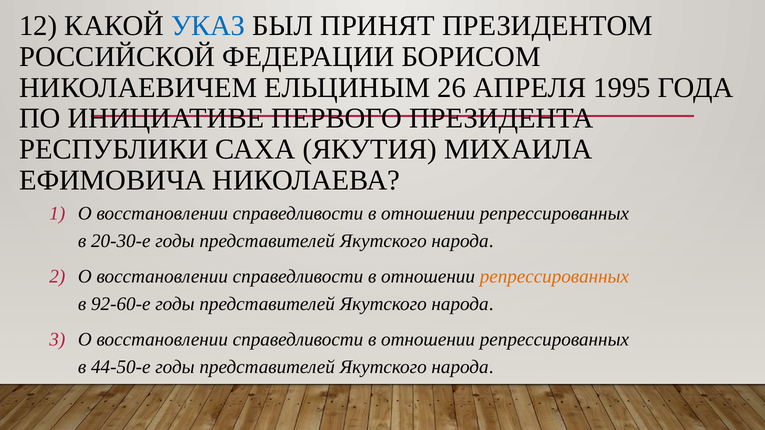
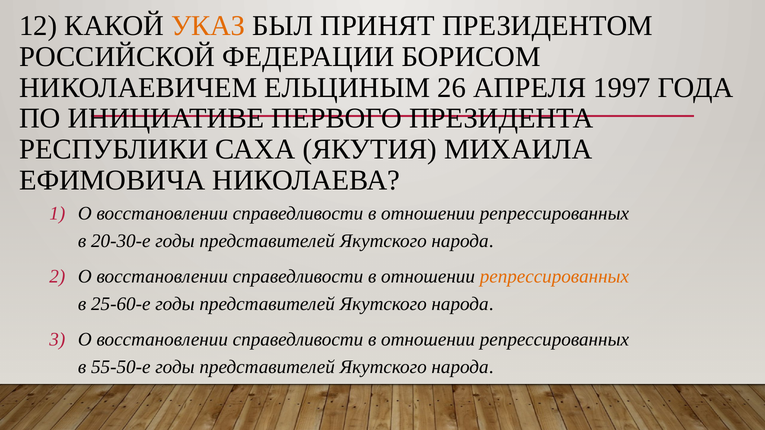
УКАЗ colour: blue -> orange
1995: 1995 -> 1997
92-60-е: 92-60-е -> 25-60-е
44-50-е: 44-50-е -> 55-50-е
